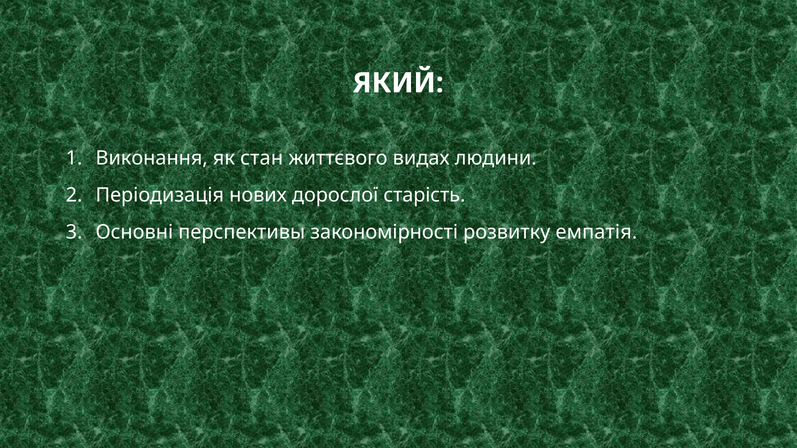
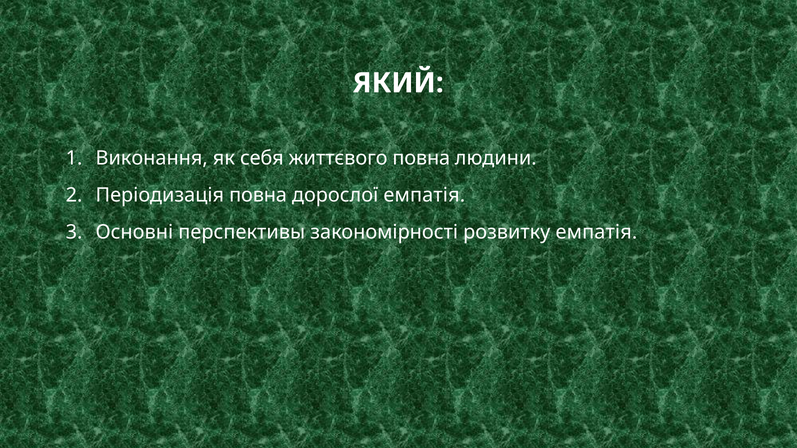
стан: стан -> себя
життєвого видах: видах -> повна
Періодизація нових: нових -> повна
дорослої старість: старість -> емпатія
